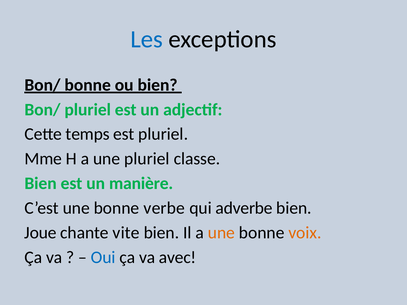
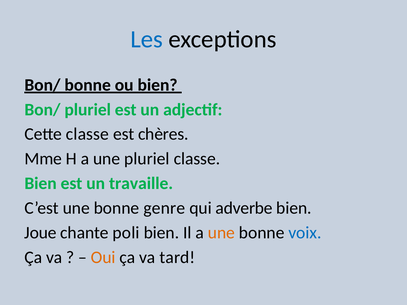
Cette temps: temps -> classe
est pluriel: pluriel -> chères
manière: manière -> travaille
verbe: verbe -> genre
vite: vite -> poli
voix colour: orange -> blue
Oui colour: blue -> orange
avec: avec -> tard
